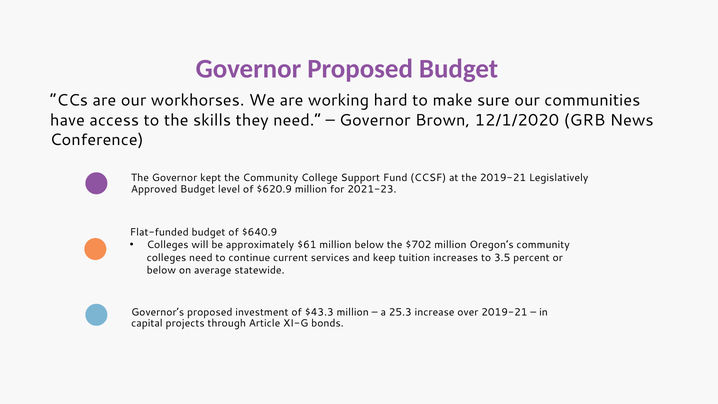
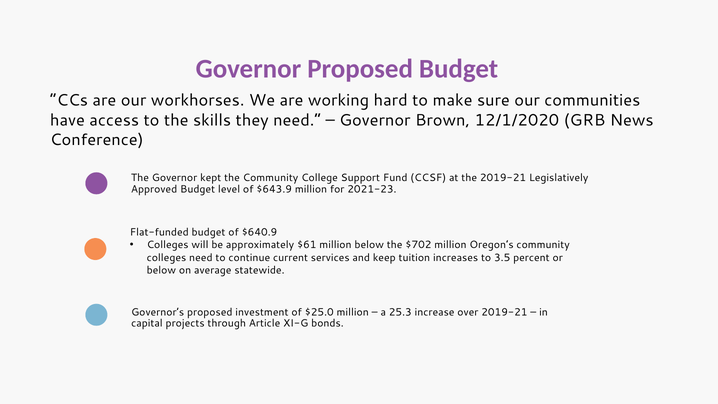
$620.9: $620.9 -> $643.9
$43.3: $43.3 -> $25.0
